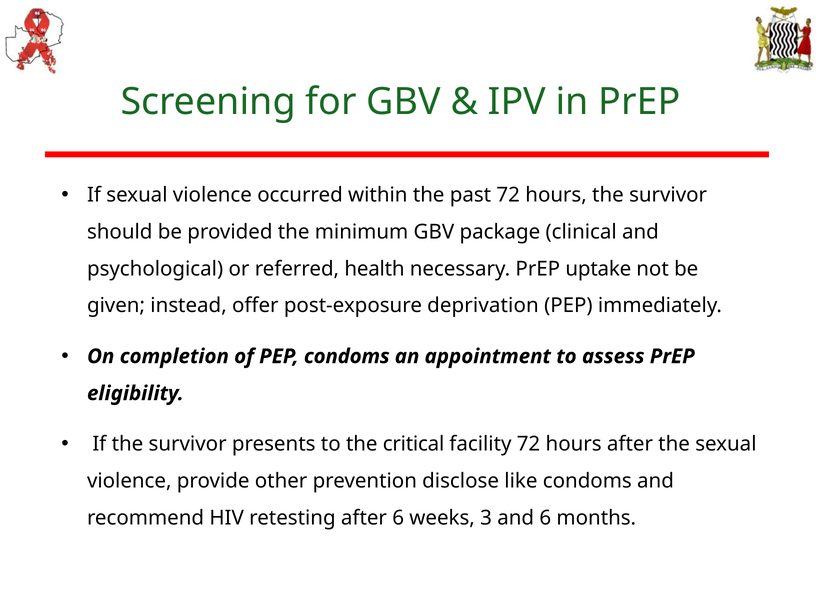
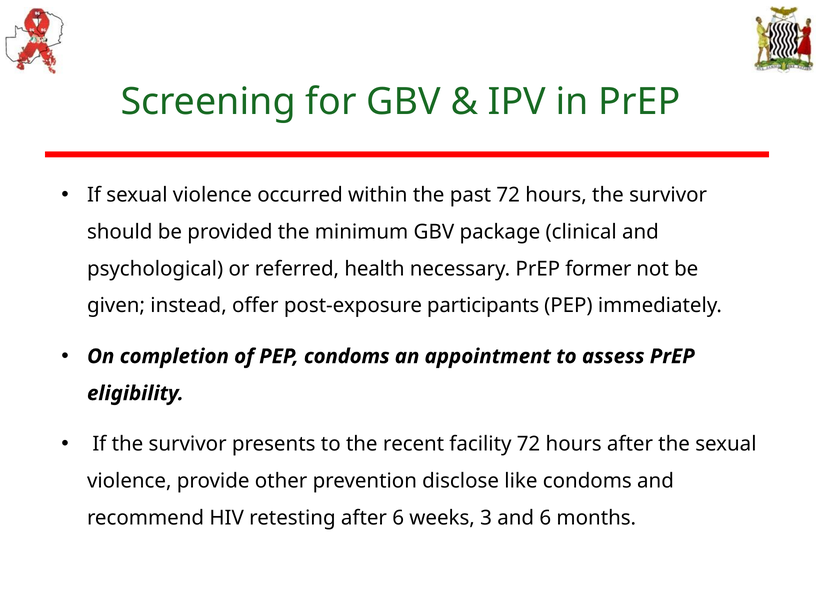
uptake: uptake -> former
deprivation: deprivation -> participants
critical: critical -> recent
